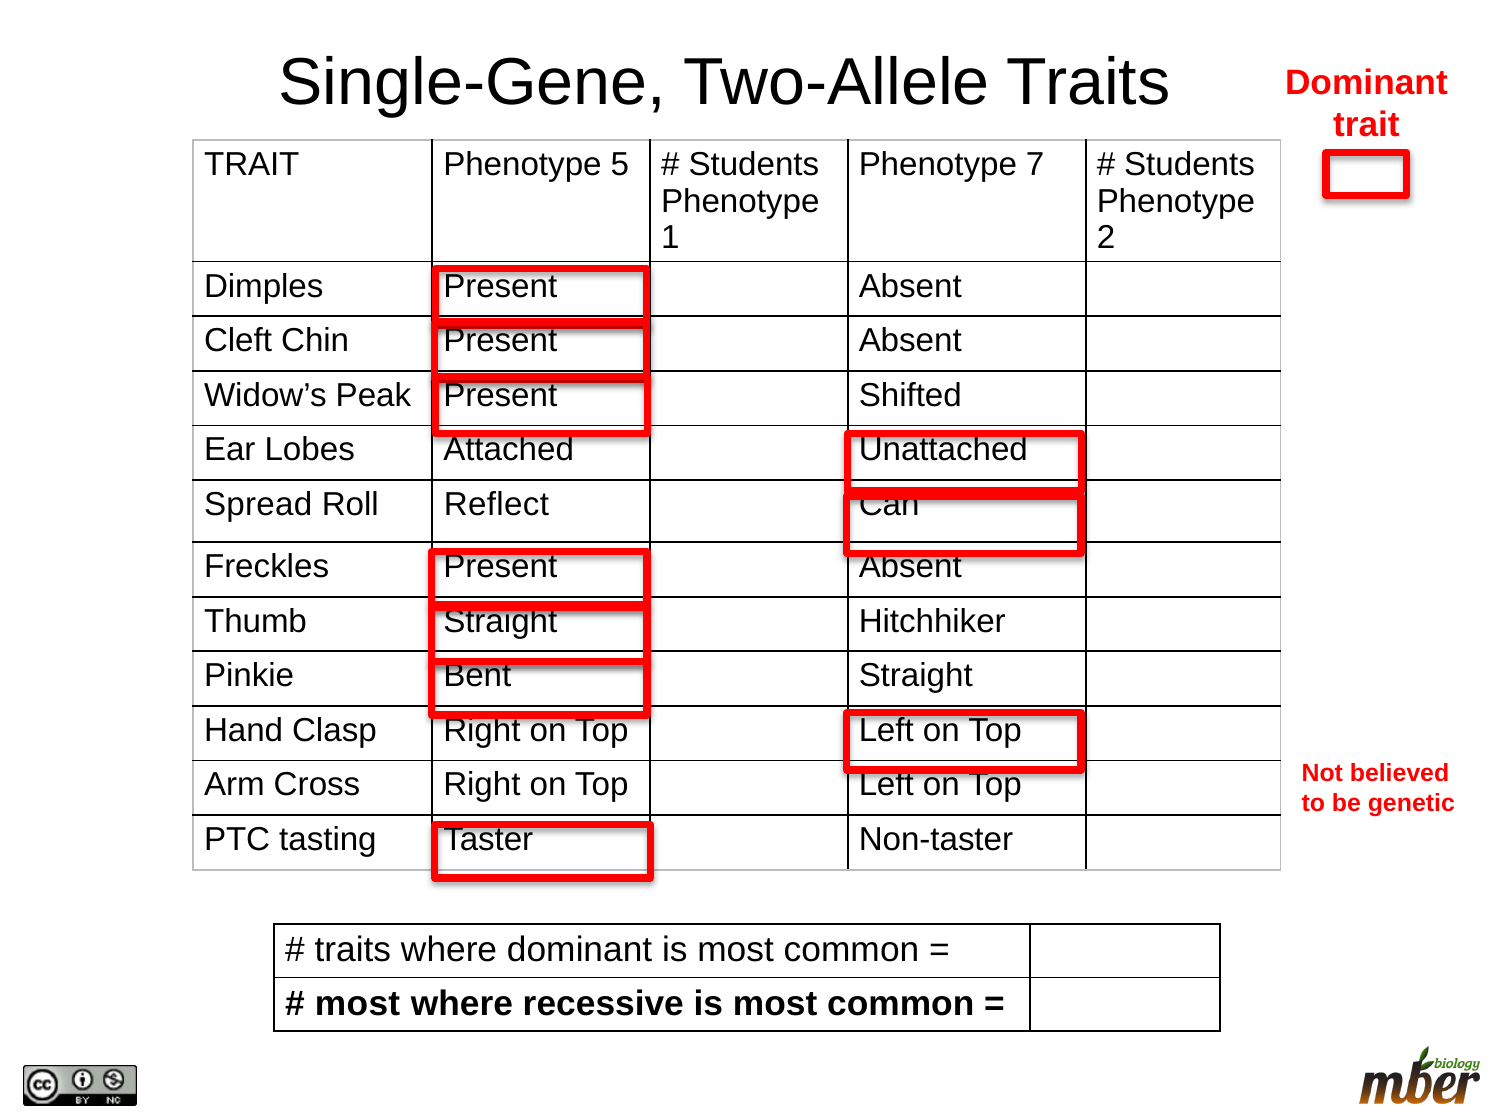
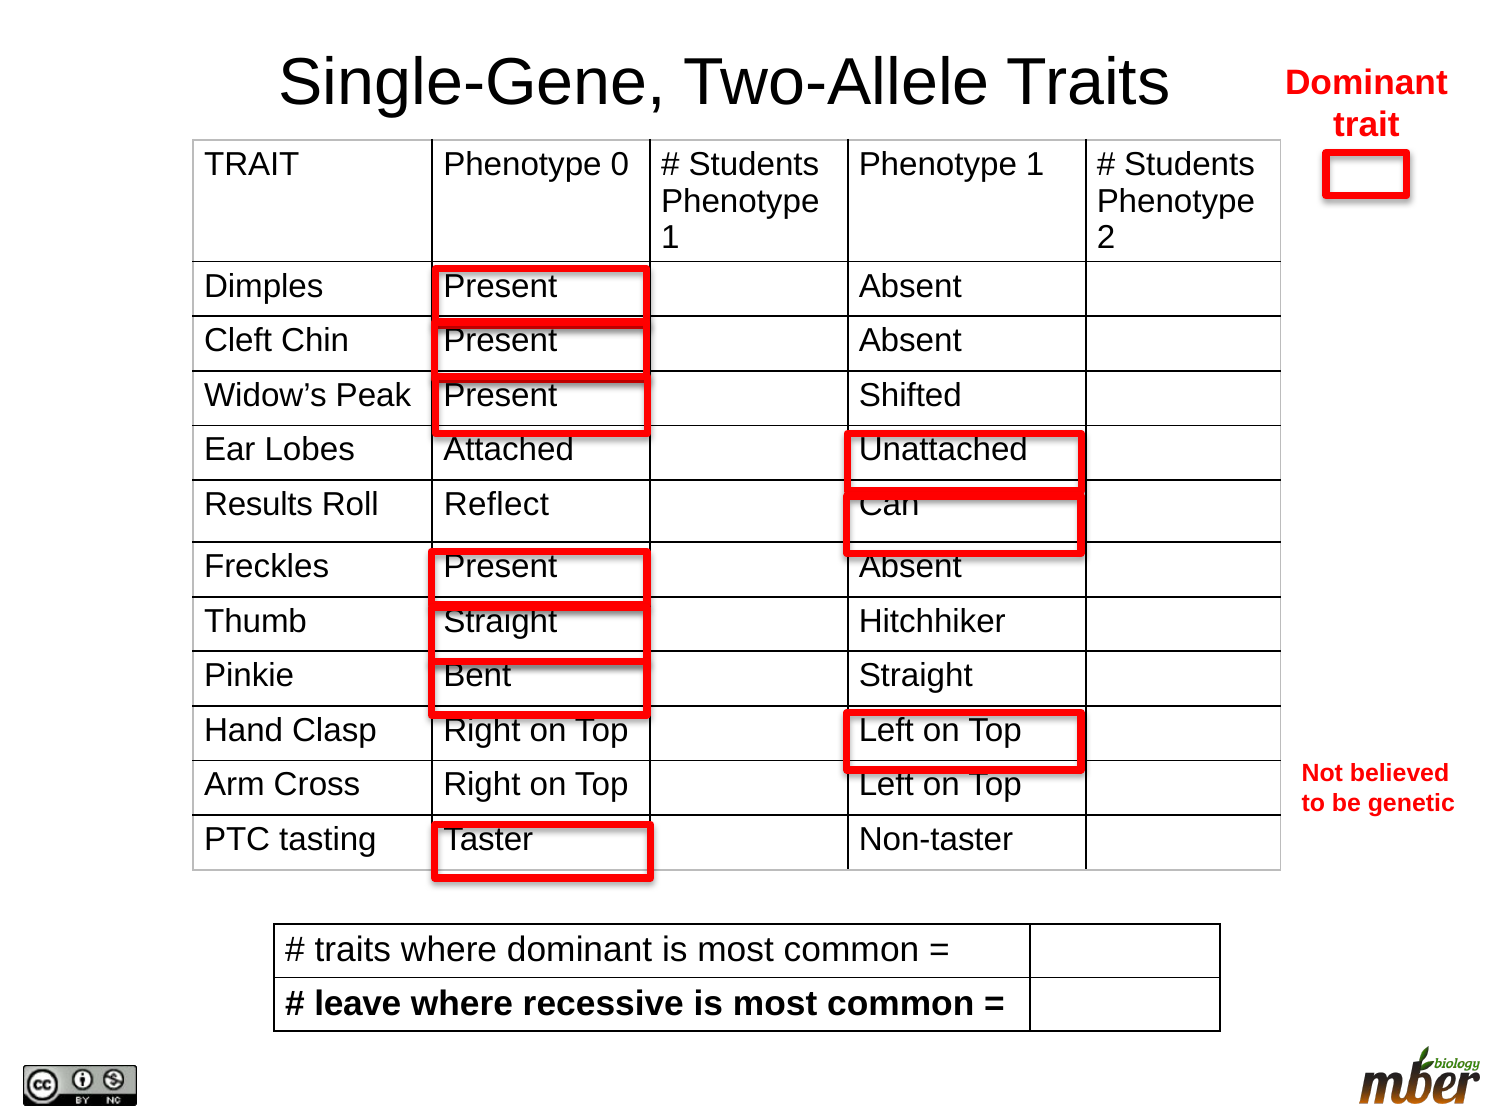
5: 5 -> 0
7 at (1035, 164): 7 -> 1
Spread: Spread -> Results
most at (358, 1004): most -> leave
